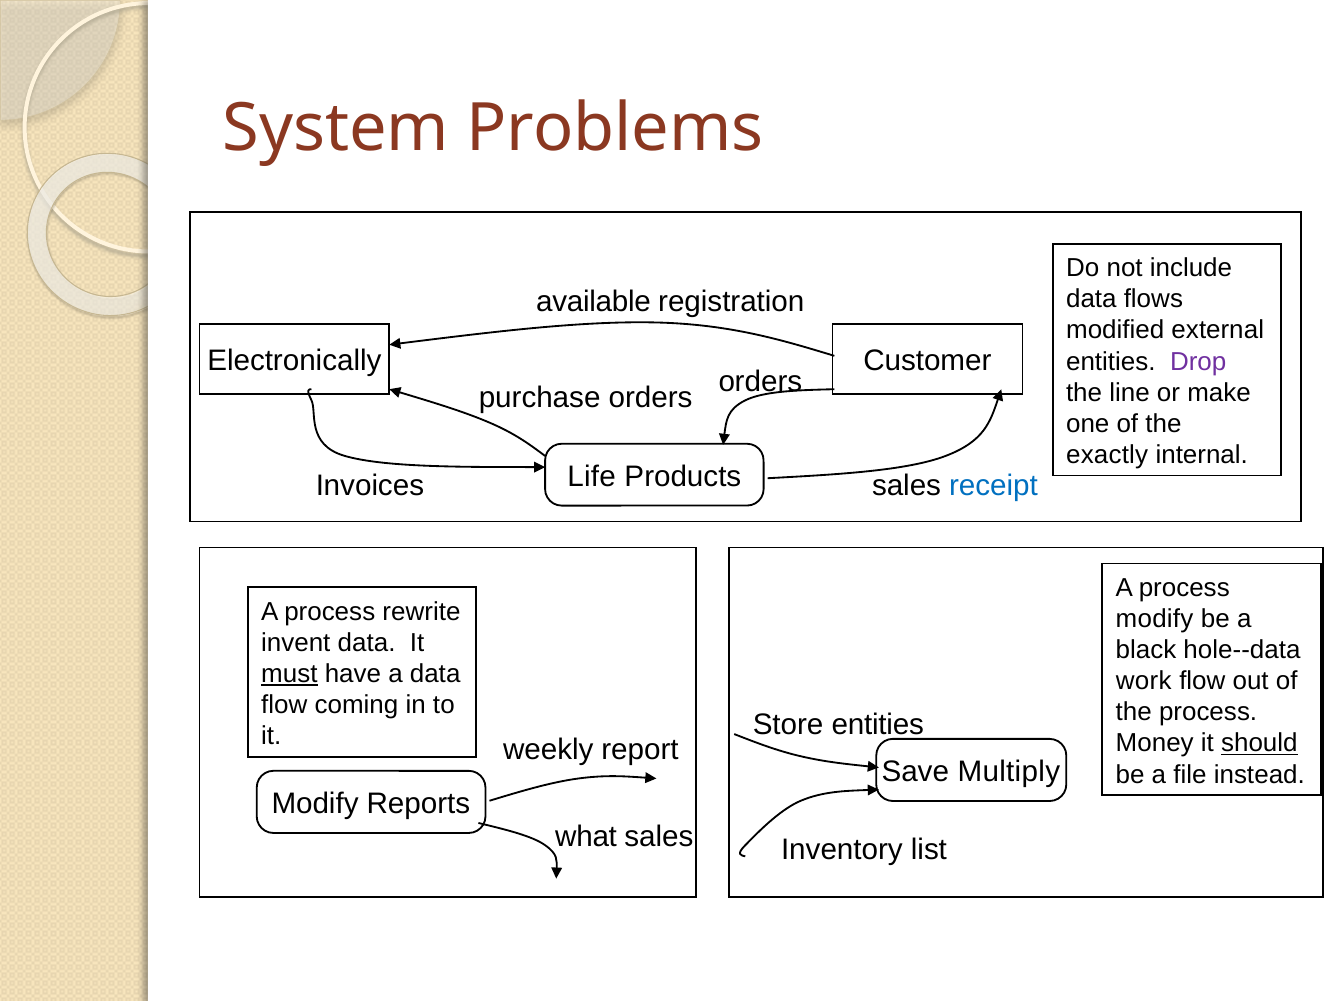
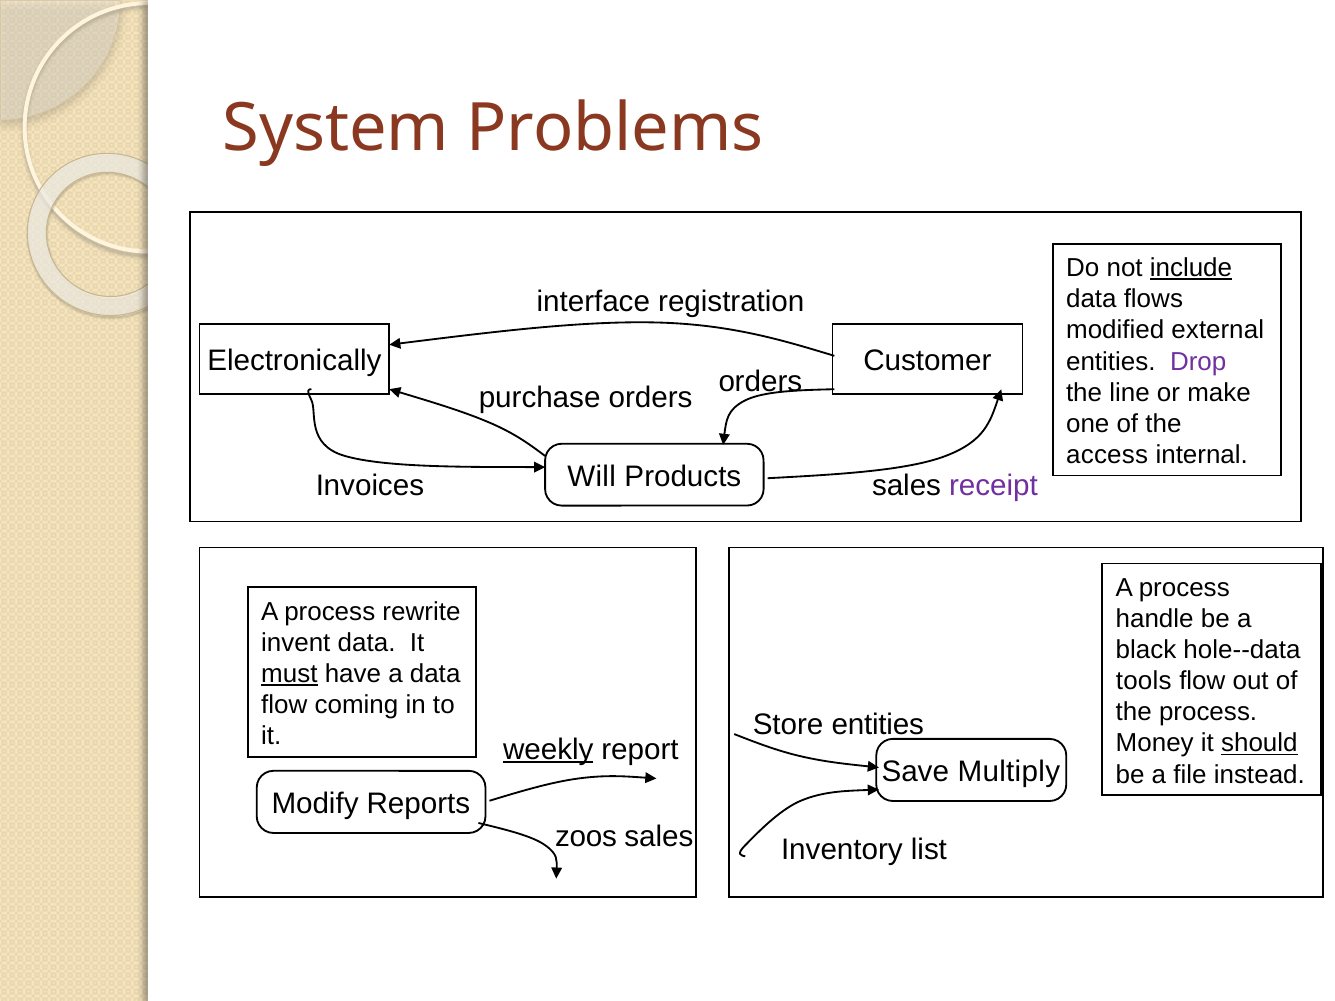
include underline: none -> present
available: available -> interface
exactly: exactly -> access
Life: Life -> Will
receipt colour: blue -> purple
modify at (1155, 619): modify -> handle
work: work -> tools
weekly underline: none -> present
what: what -> zoos
